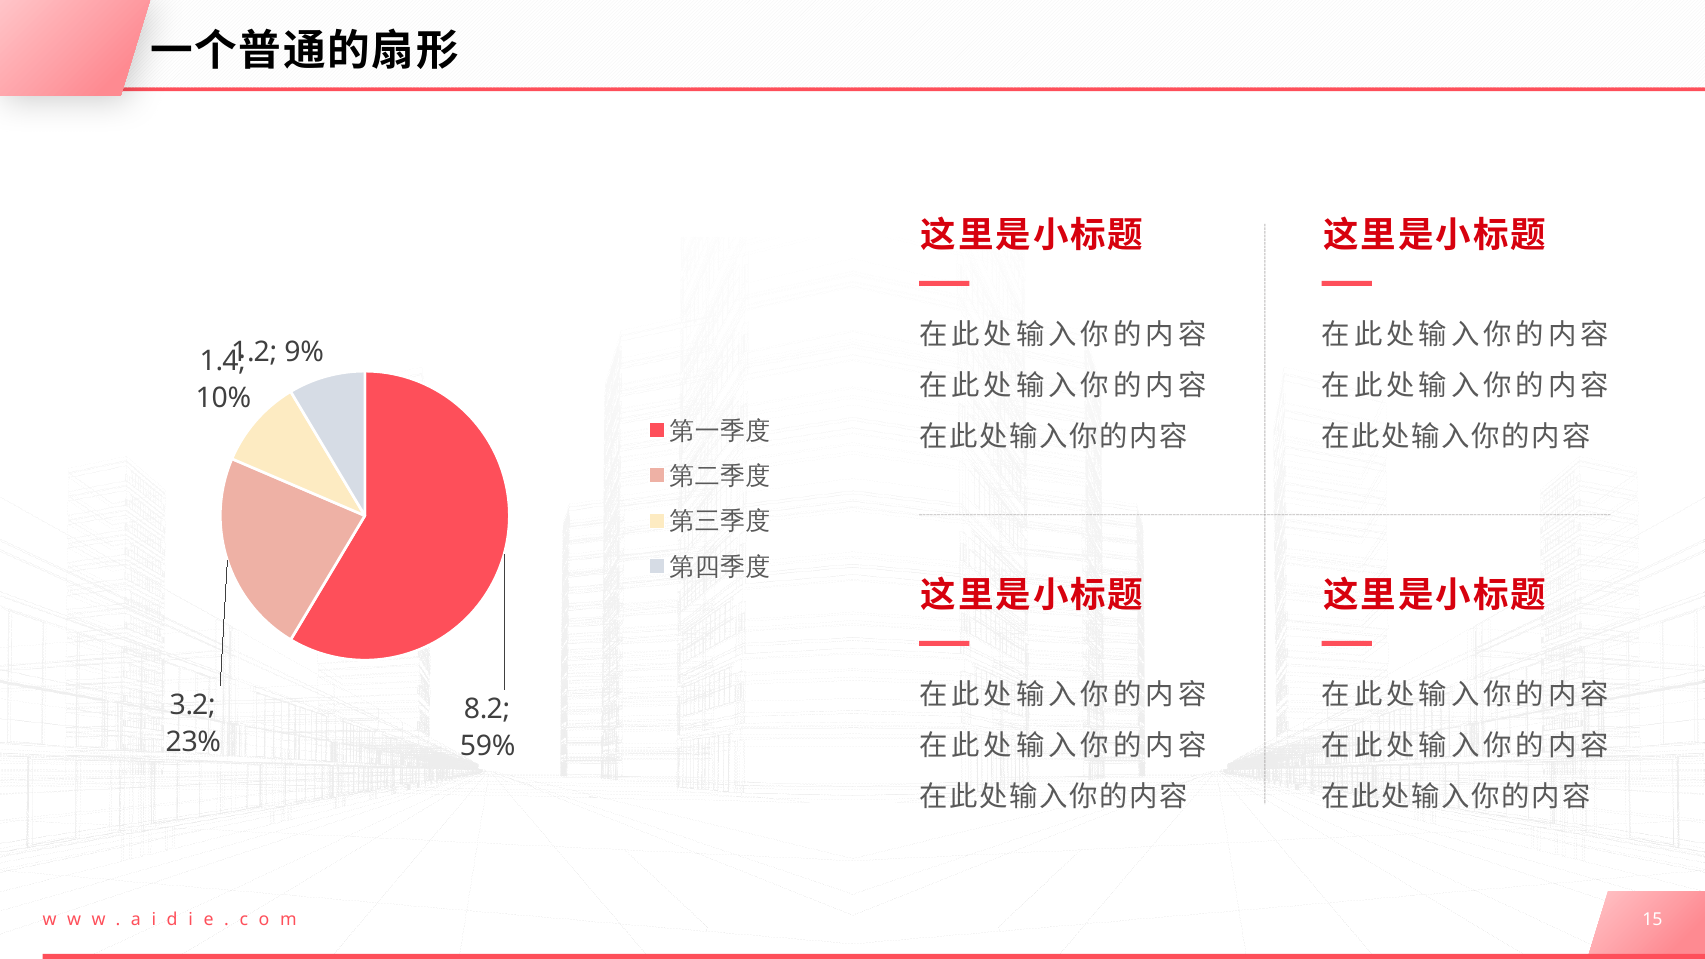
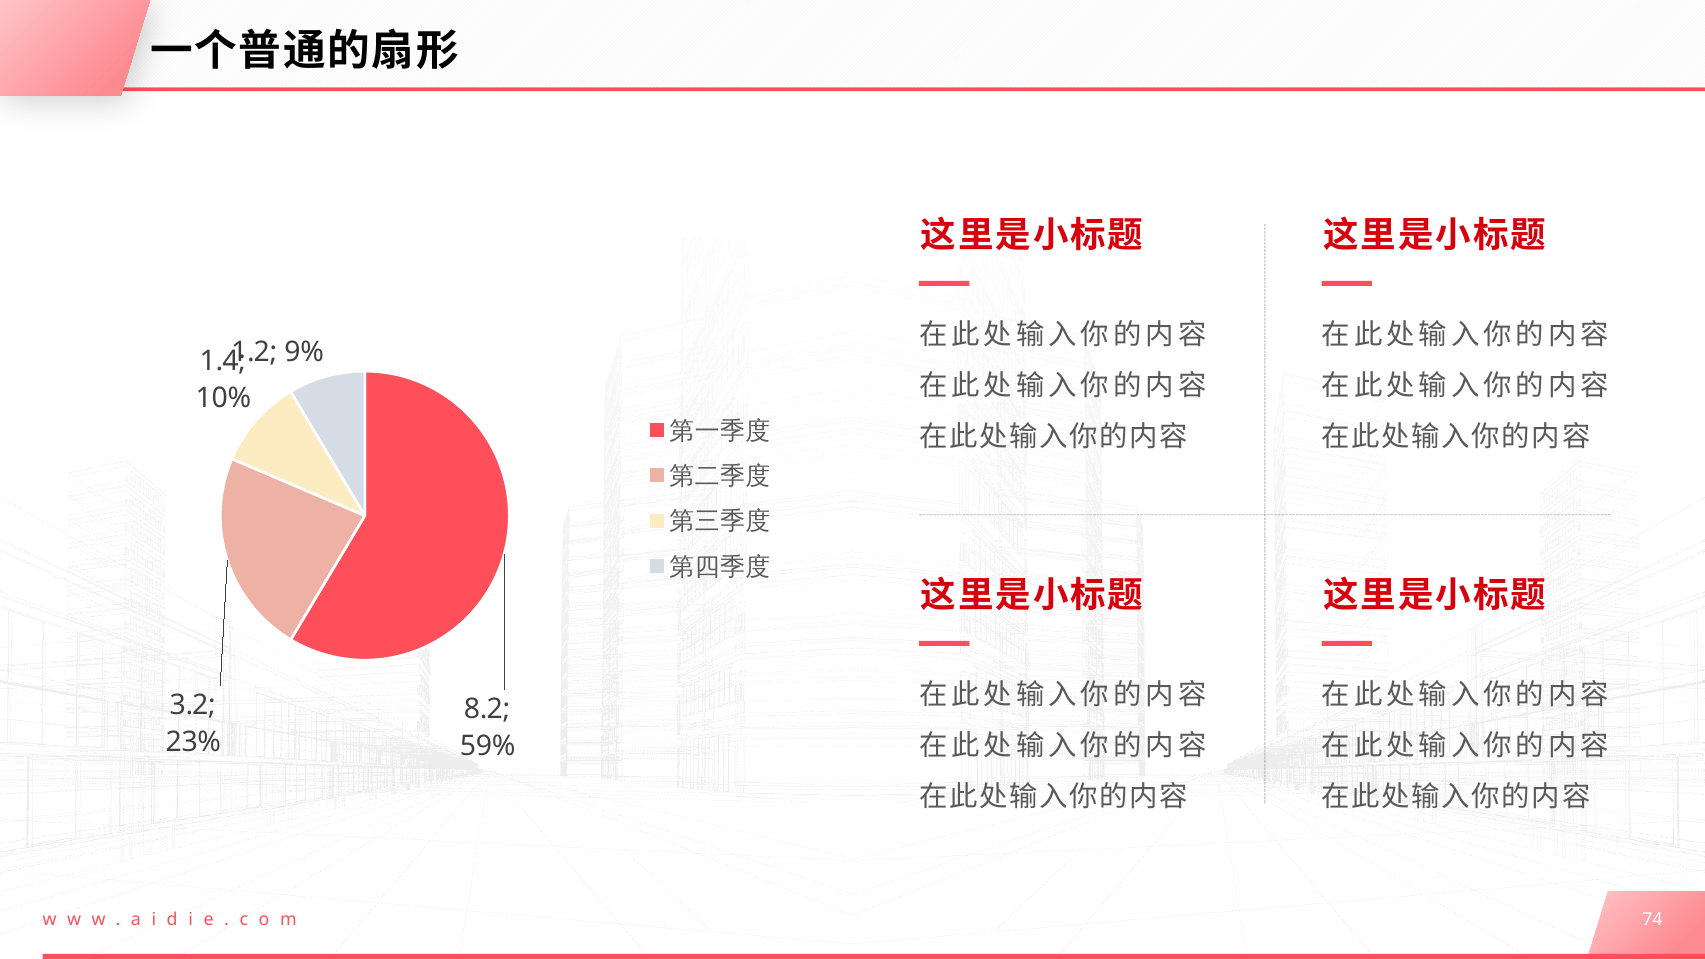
15: 15 -> 74
